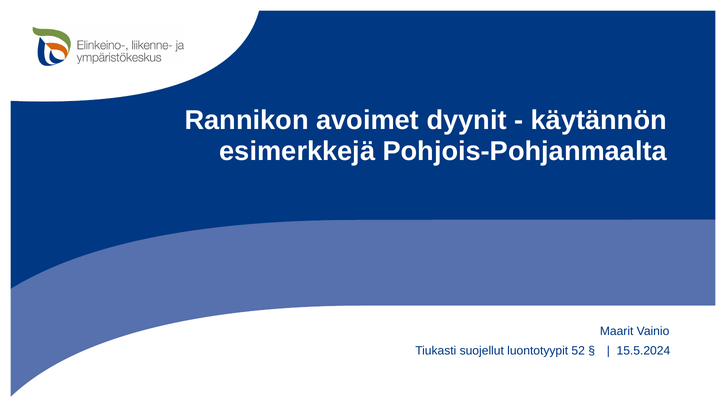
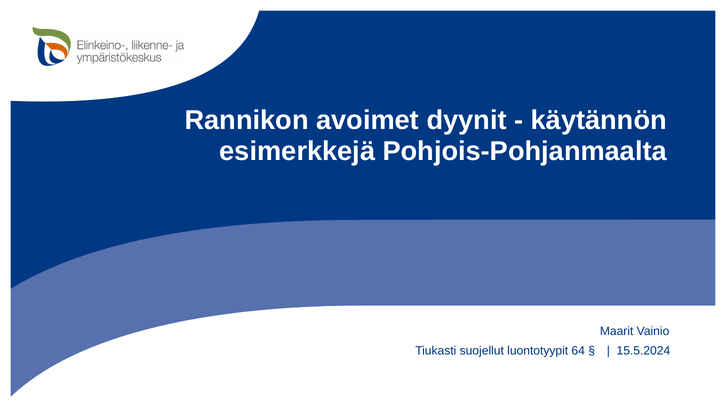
52: 52 -> 64
